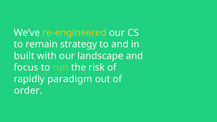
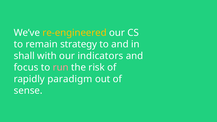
built: built -> shall
landscape: landscape -> indicators
run colour: light green -> pink
order: order -> sense
